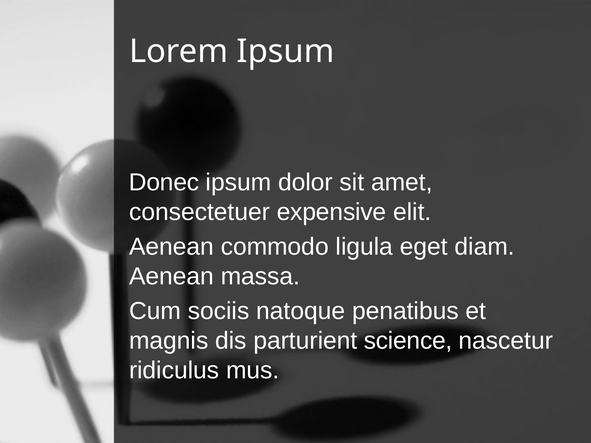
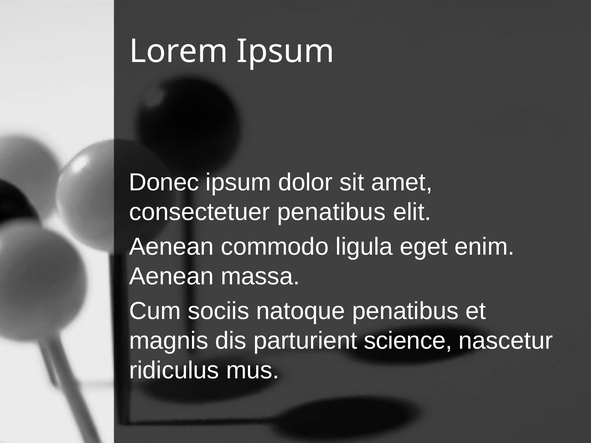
consectetuer expensive: expensive -> penatibus
diam: diam -> enim
